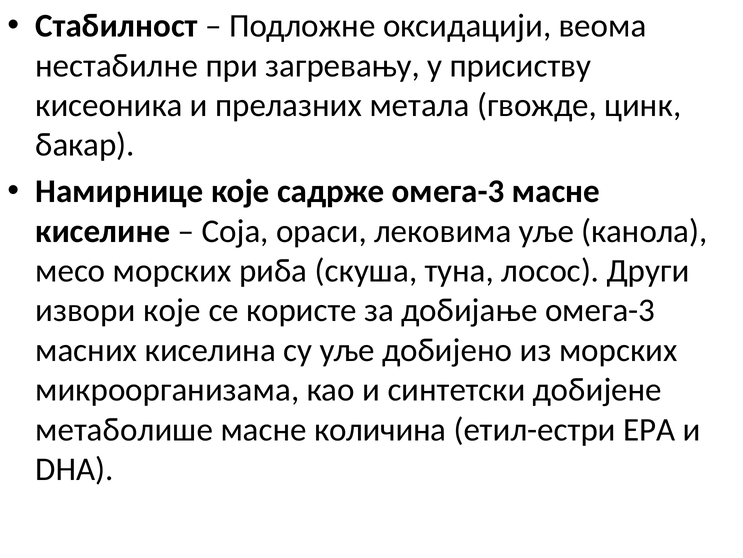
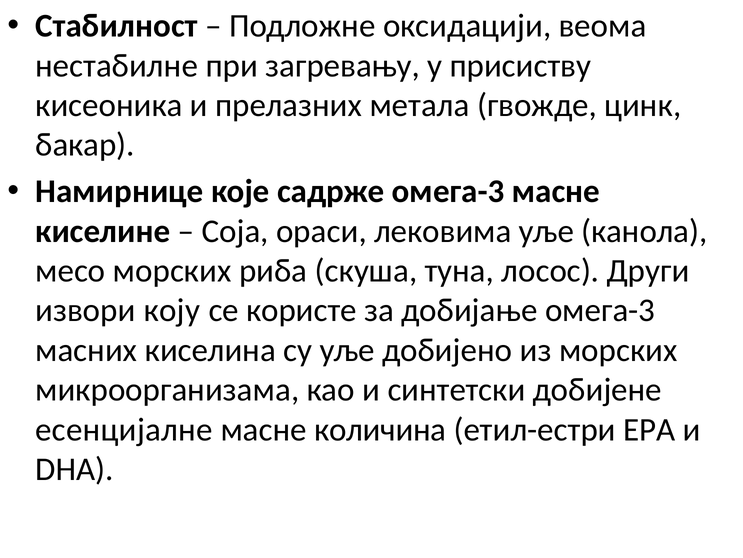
извори које: које -> коју
метаболише: метаболише -> есенцијалне
